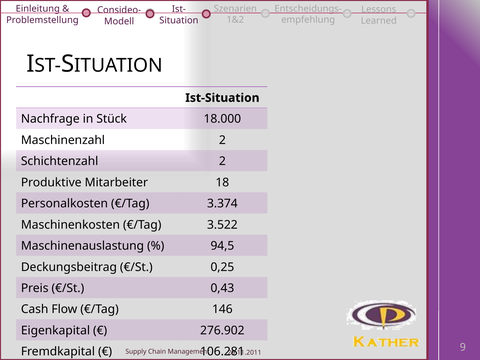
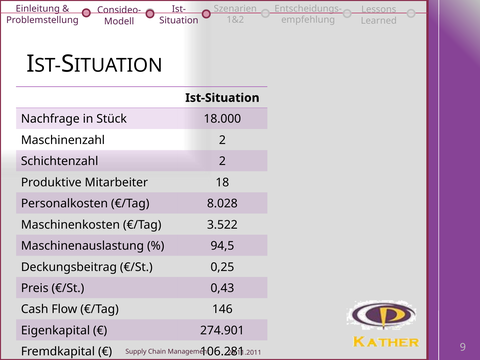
3.374: 3.374 -> 8.028
276.902: 276.902 -> 274.901
